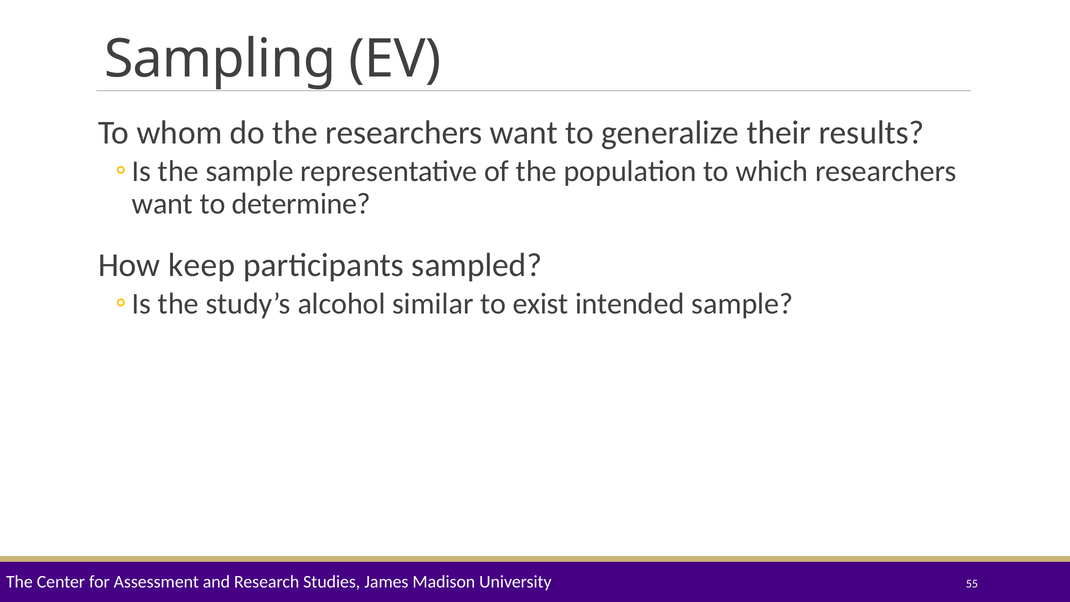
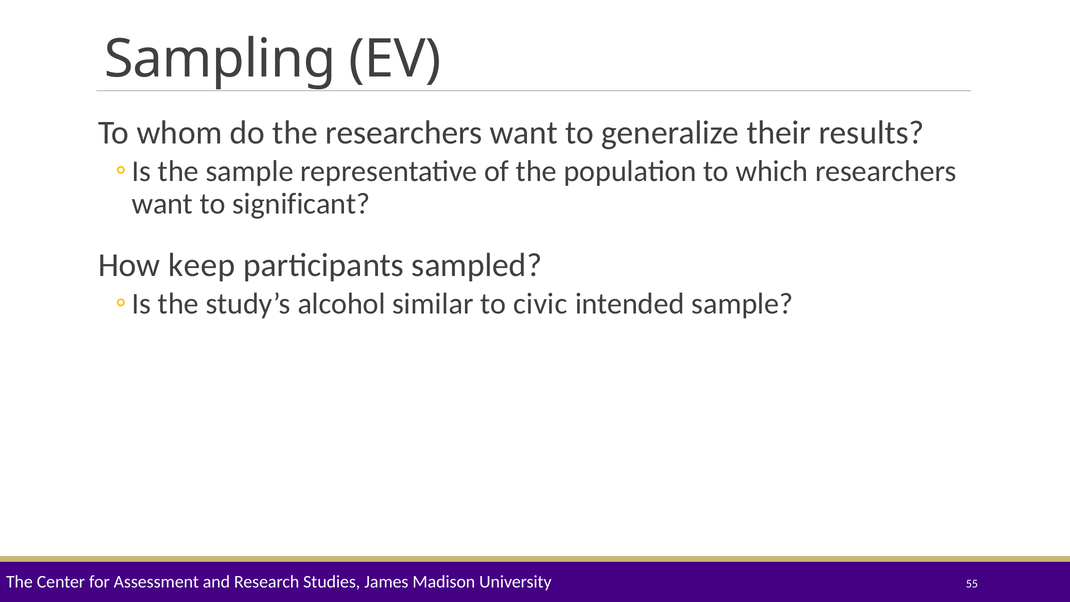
determine: determine -> significant
exist: exist -> civic
